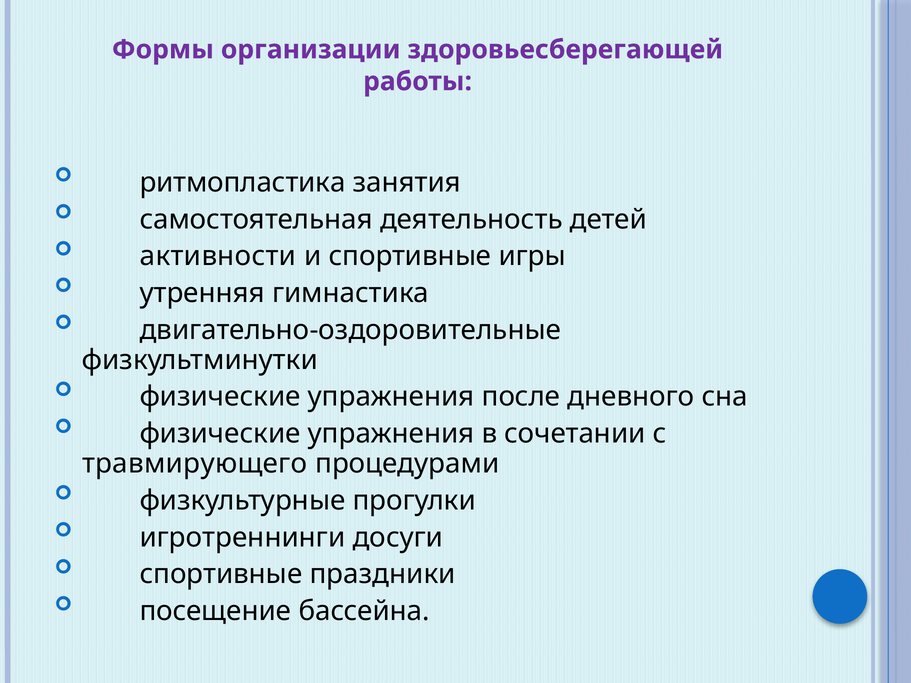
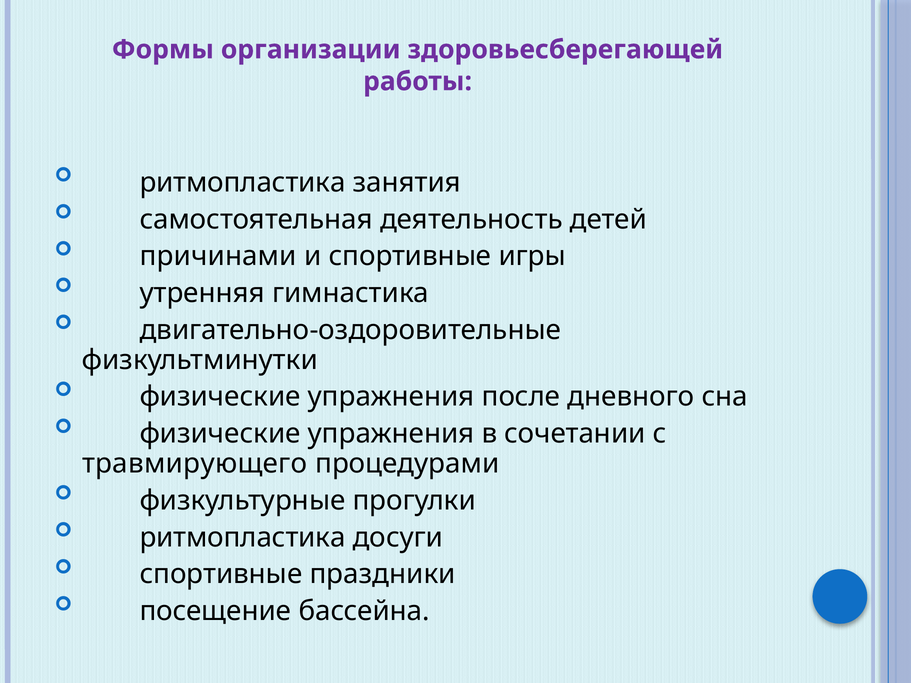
активности: активности -> причинами
игротреннинги at (242, 538): игротреннинги -> ритмопластика
